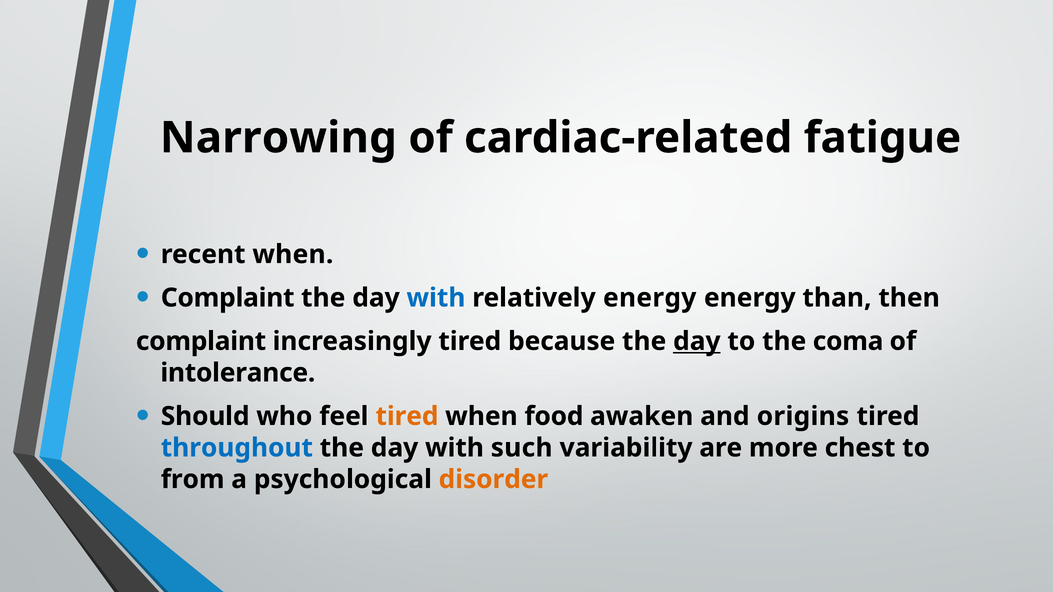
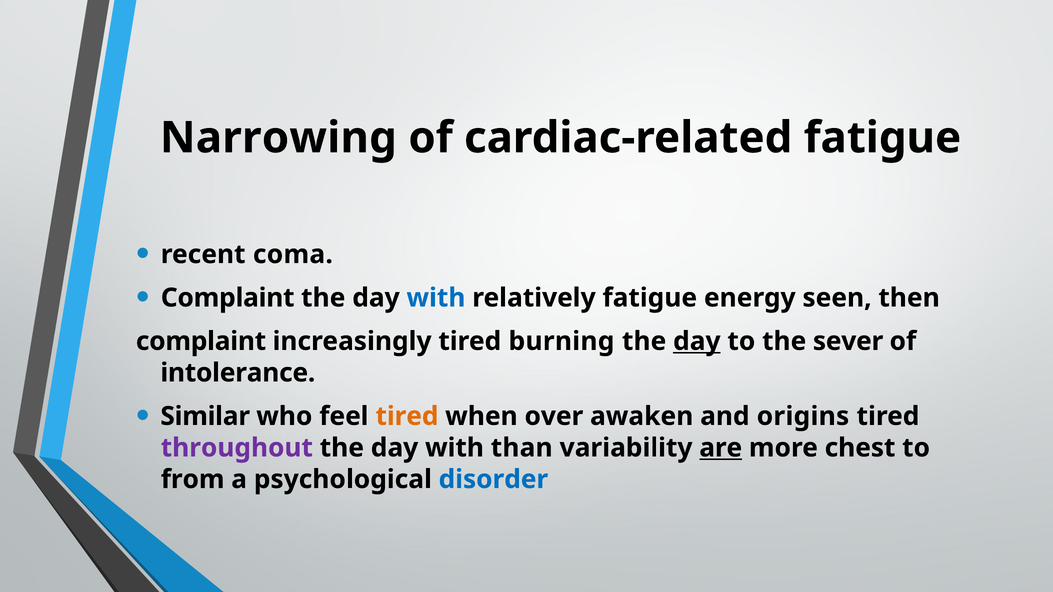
recent when: when -> coma
relatively energy: energy -> fatigue
than: than -> seen
because: because -> burning
coma: coma -> sever
Should: Should -> Similar
food: food -> over
throughout colour: blue -> purple
such: such -> than
are underline: none -> present
disorder colour: orange -> blue
